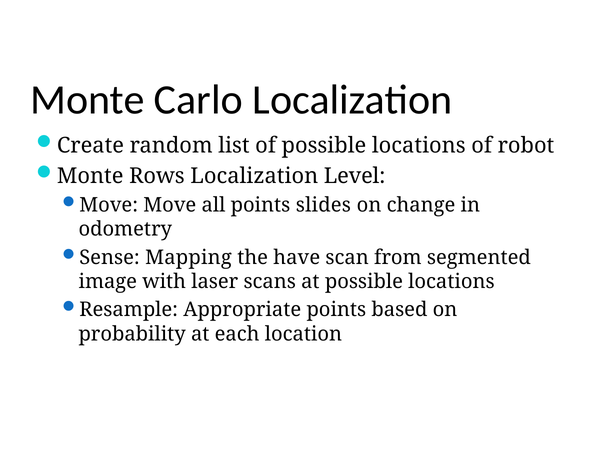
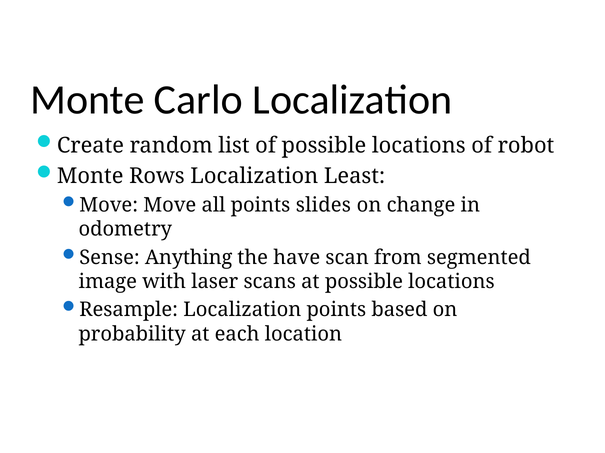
Level: Level -> Least
Mapping: Mapping -> Anything
Resample Appropriate: Appropriate -> Localization
